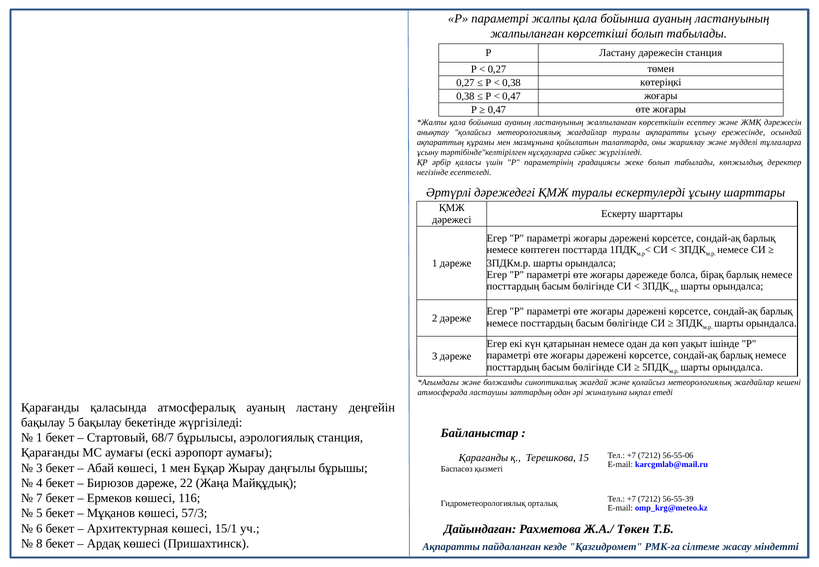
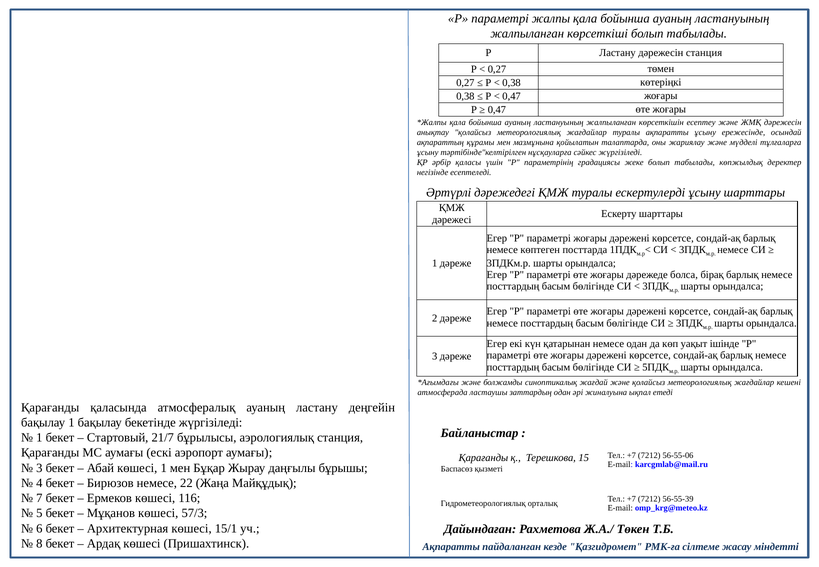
бақылау 5: 5 -> 1
68/7: 68/7 -> 21/7
Бирюзов дәреже: дәреже -> немесе
